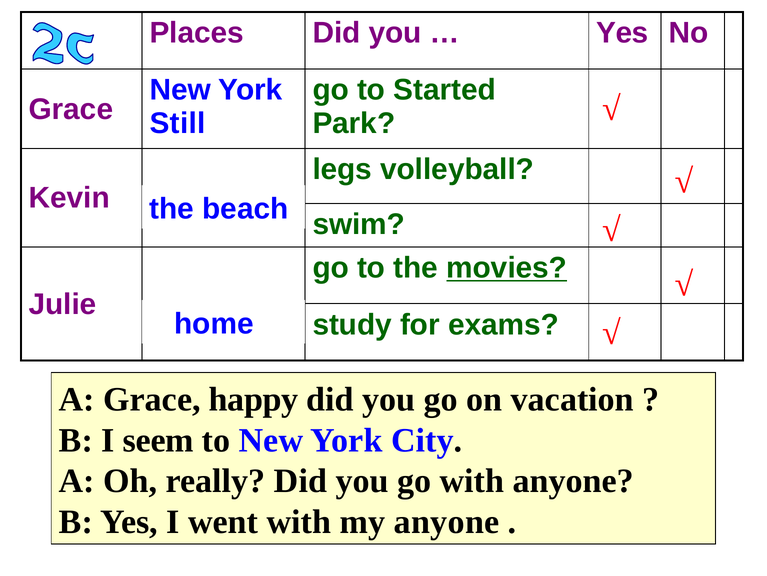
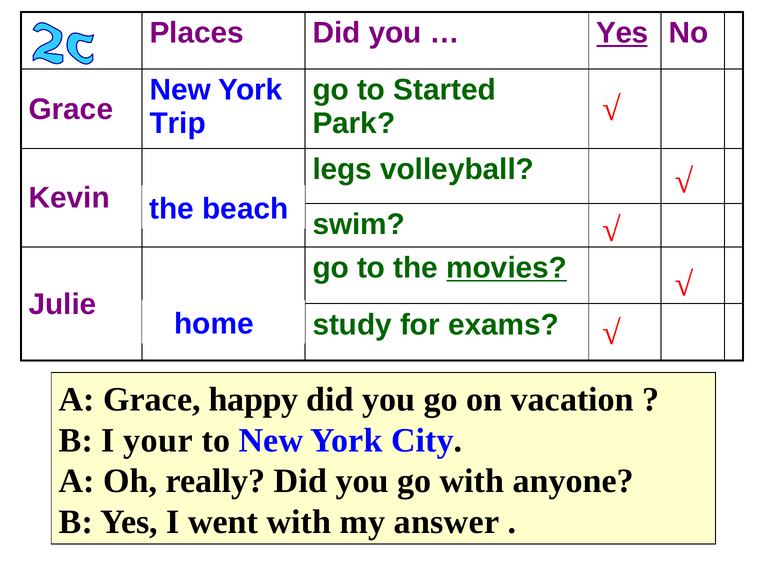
Yes at (622, 33) underline: none -> present
Still: Still -> Trip
seem: seem -> your
my anyone: anyone -> answer
